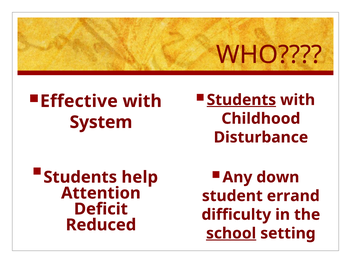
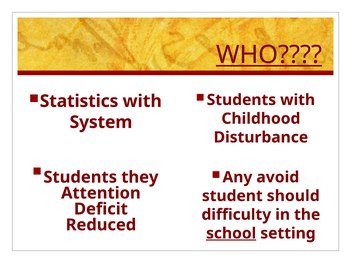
WHO underline: none -> present
Students at (241, 100) underline: present -> none
Effective: Effective -> Statistics
down: down -> avoid
help: help -> they
errand: errand -> should
